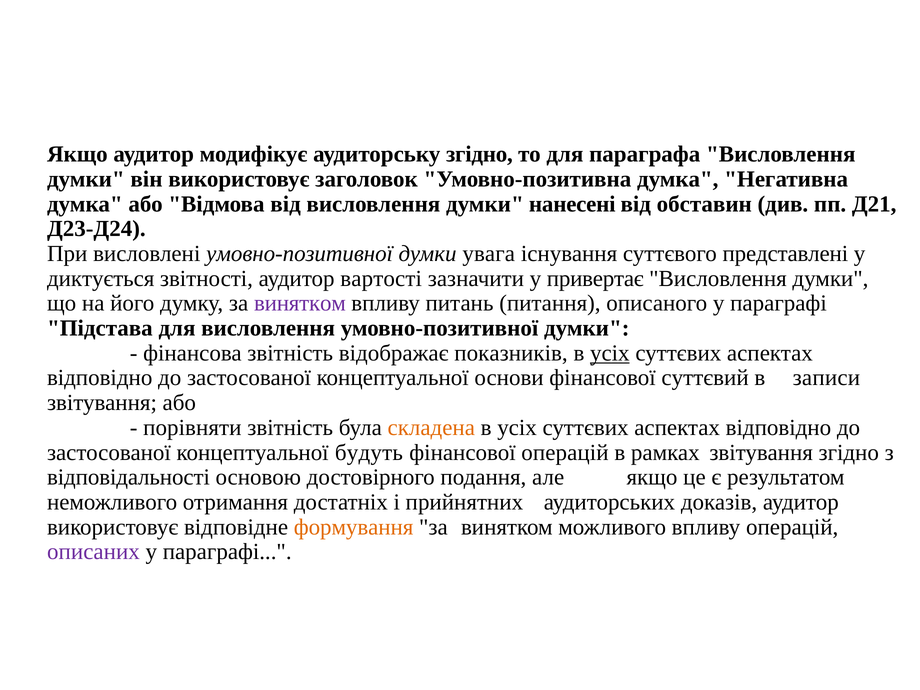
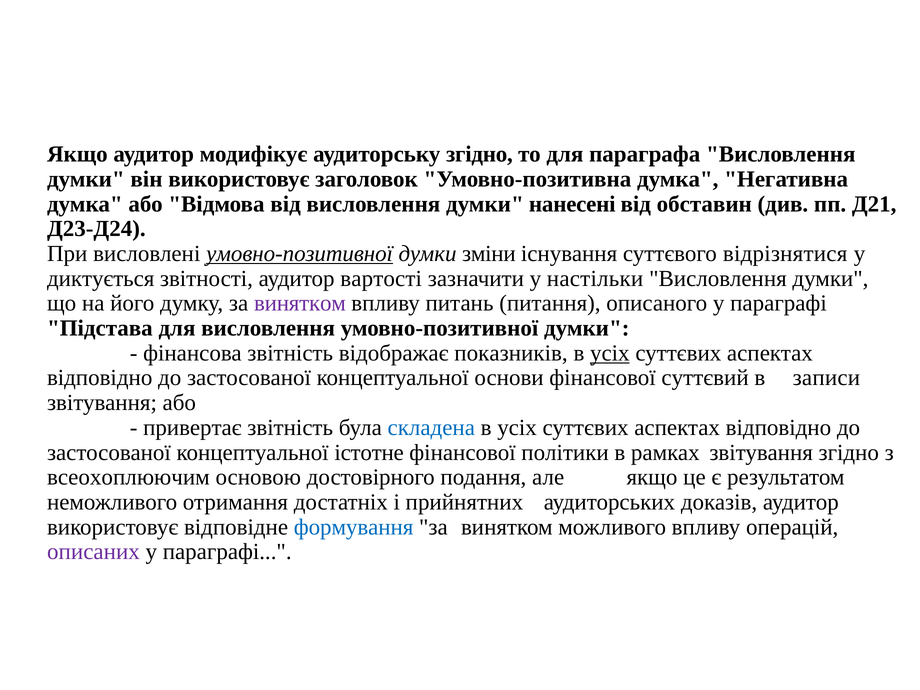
умовно-позитивної at (300, 254) underline: none -> present
увага: увага -> зміни
представлені: представлені -> відрізнятися
привертає: привертає -> настільки
порівняти: порівняти -> привертає
складена colour: orange -> blue
будуть: будуть -> істотне
фінансової операцій: операцій -> політики
відповідальності: відповідальності -> всеохоплюючим
формування colour: orange -> blue
